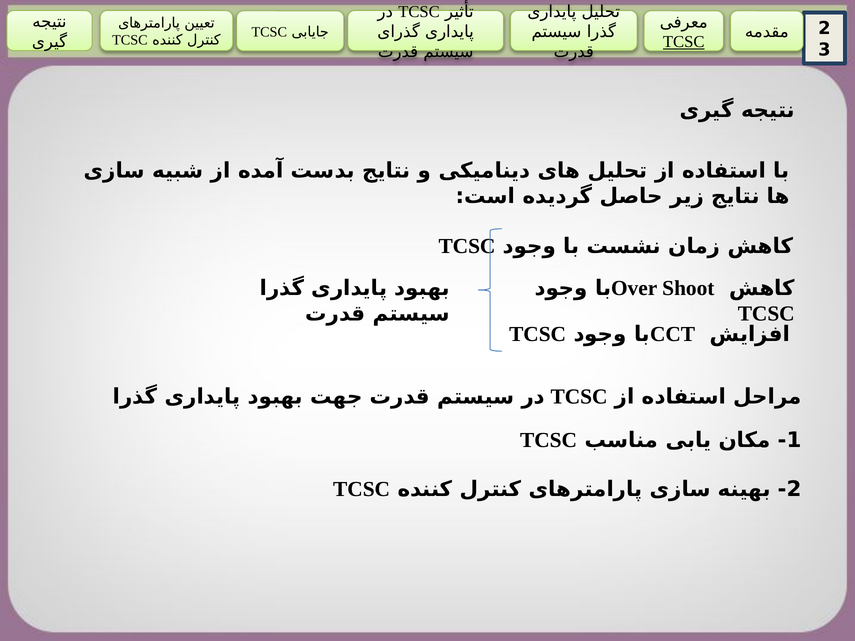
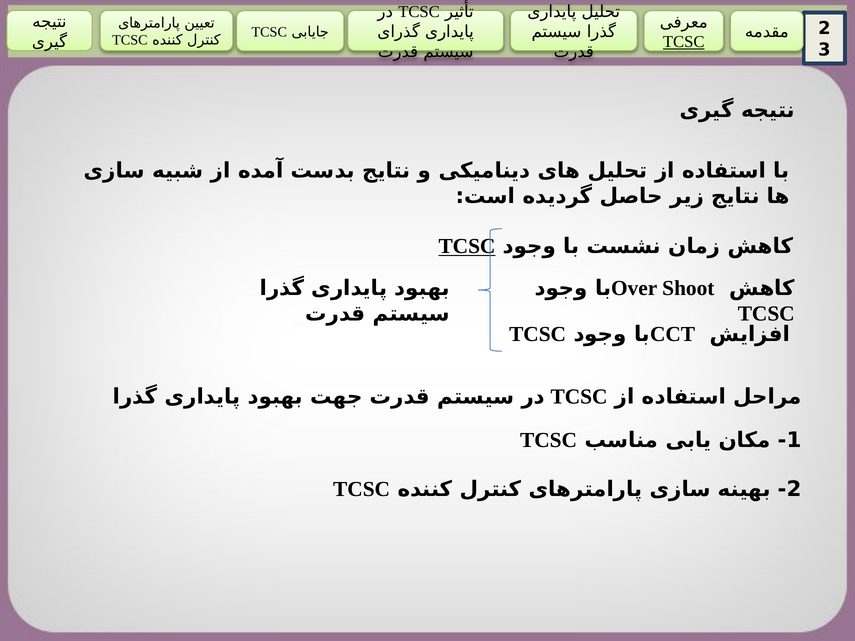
TCSC at (467, 246) underline: none -> present
